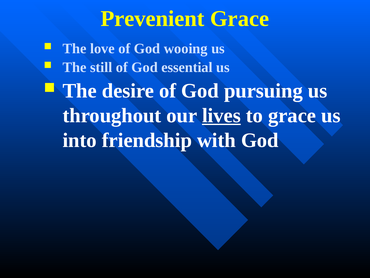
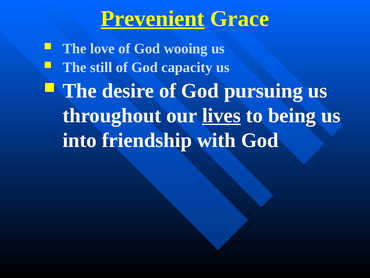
Prevenient underline: none -> present
essential: essential -> capacity
to grace: grace -> being
